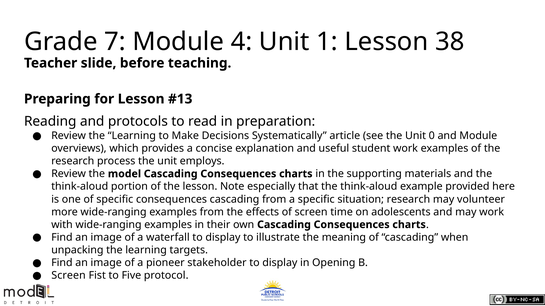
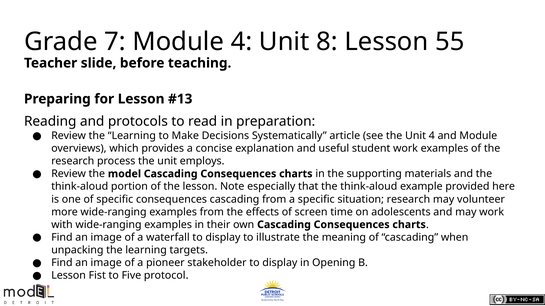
1: 1 -> 8
38: 38 -> 55
Unit 0: 0 -> 4
Screen at (68, 276): Screen -> Lesson
